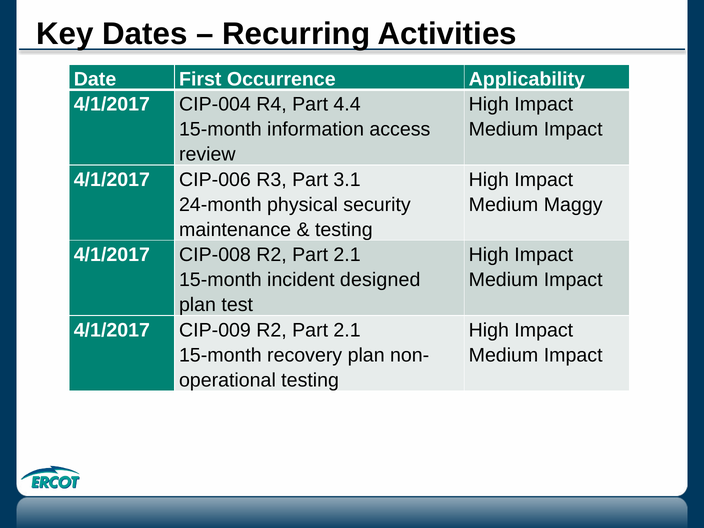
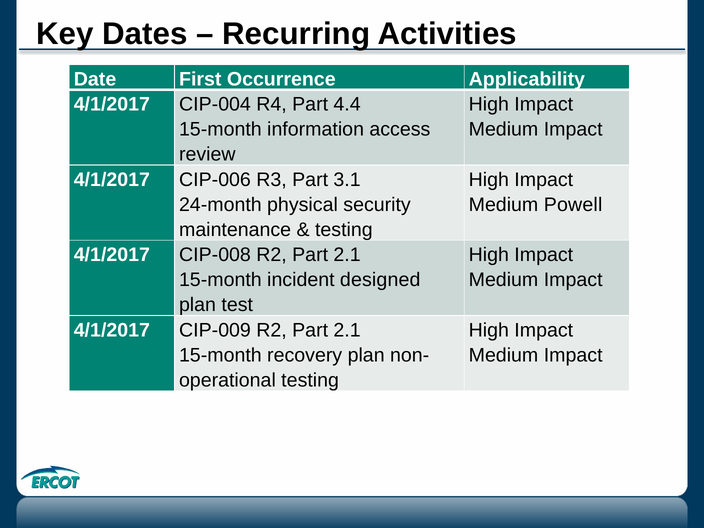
Maggy: Maggy -> Powell
